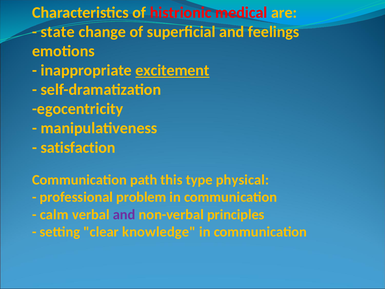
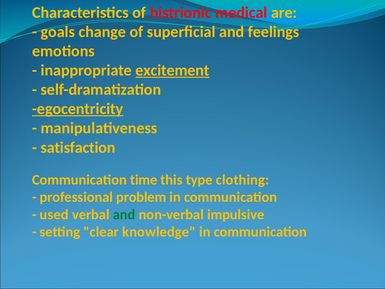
state: state -> goals
egocentricity underline: none -> present
path: path -> time
physical: physical -> clothing
calm: calm -> used
and at (124, 214) colour: purple -> green
principles: principles -> impulsive
